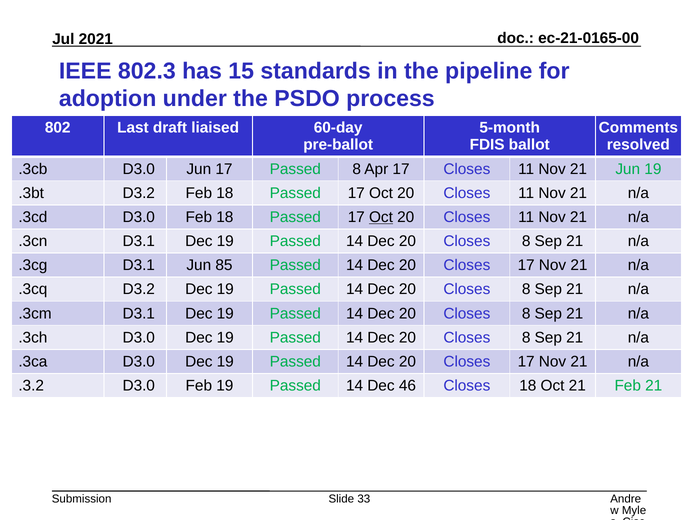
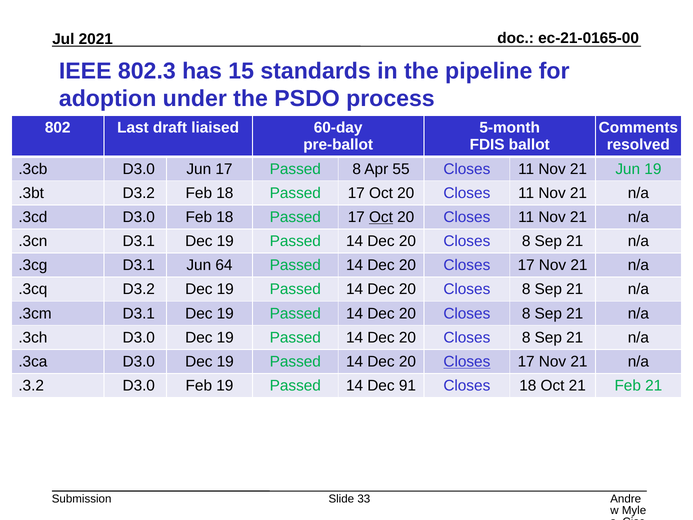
Apr 17: 17 -> 55
85: 85 -> 64
Closes at (467, 361) underline: none -> present
46: 46 -> 91
